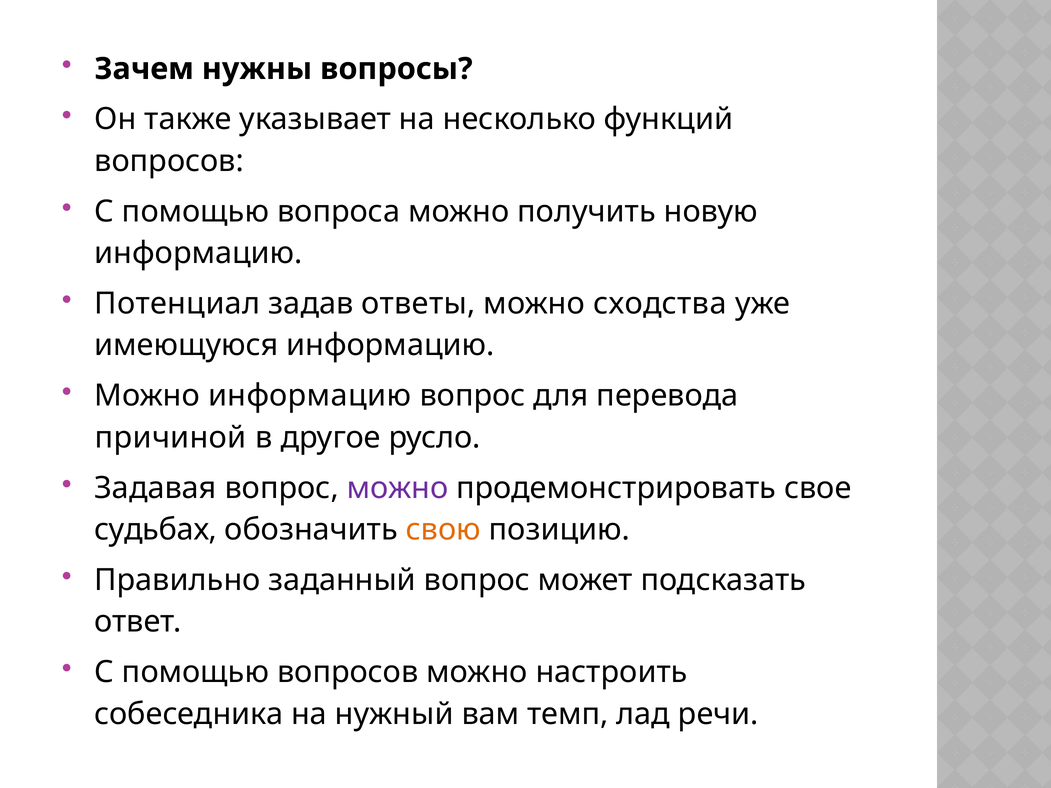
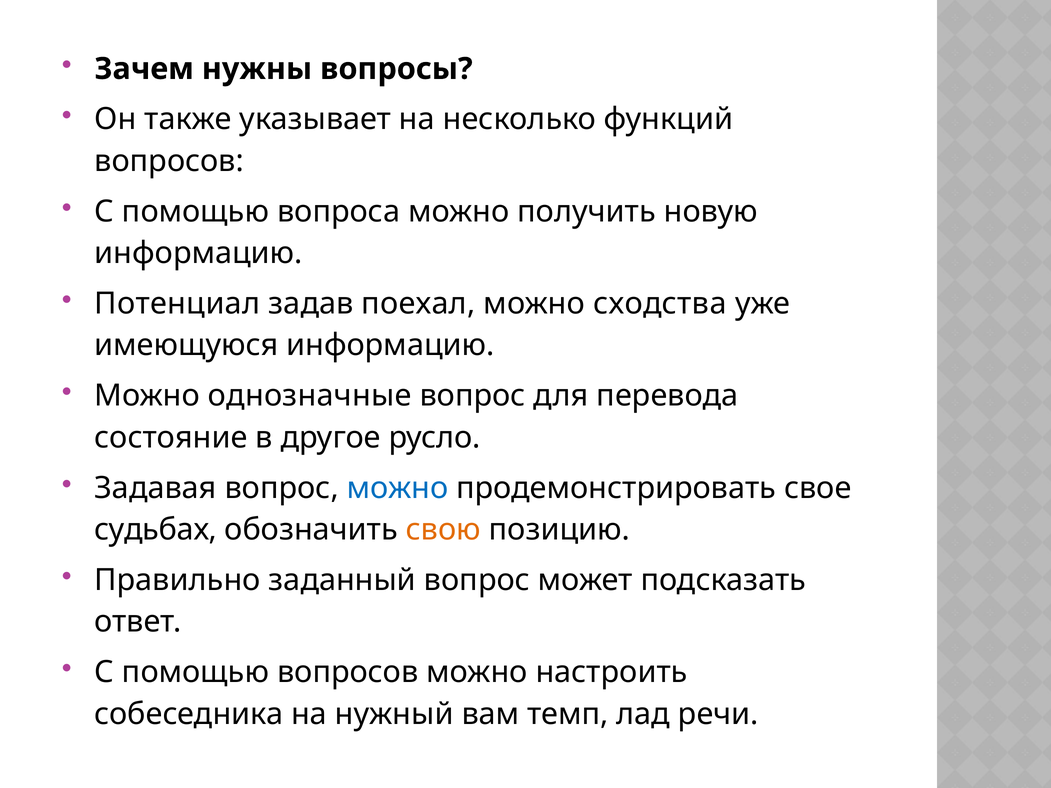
ответы: ответы -> поехал
Можно информацию: информацию -> однозначные
причиной: причиной -> состояние
можно at (398, 488) colour: purple -> blue
